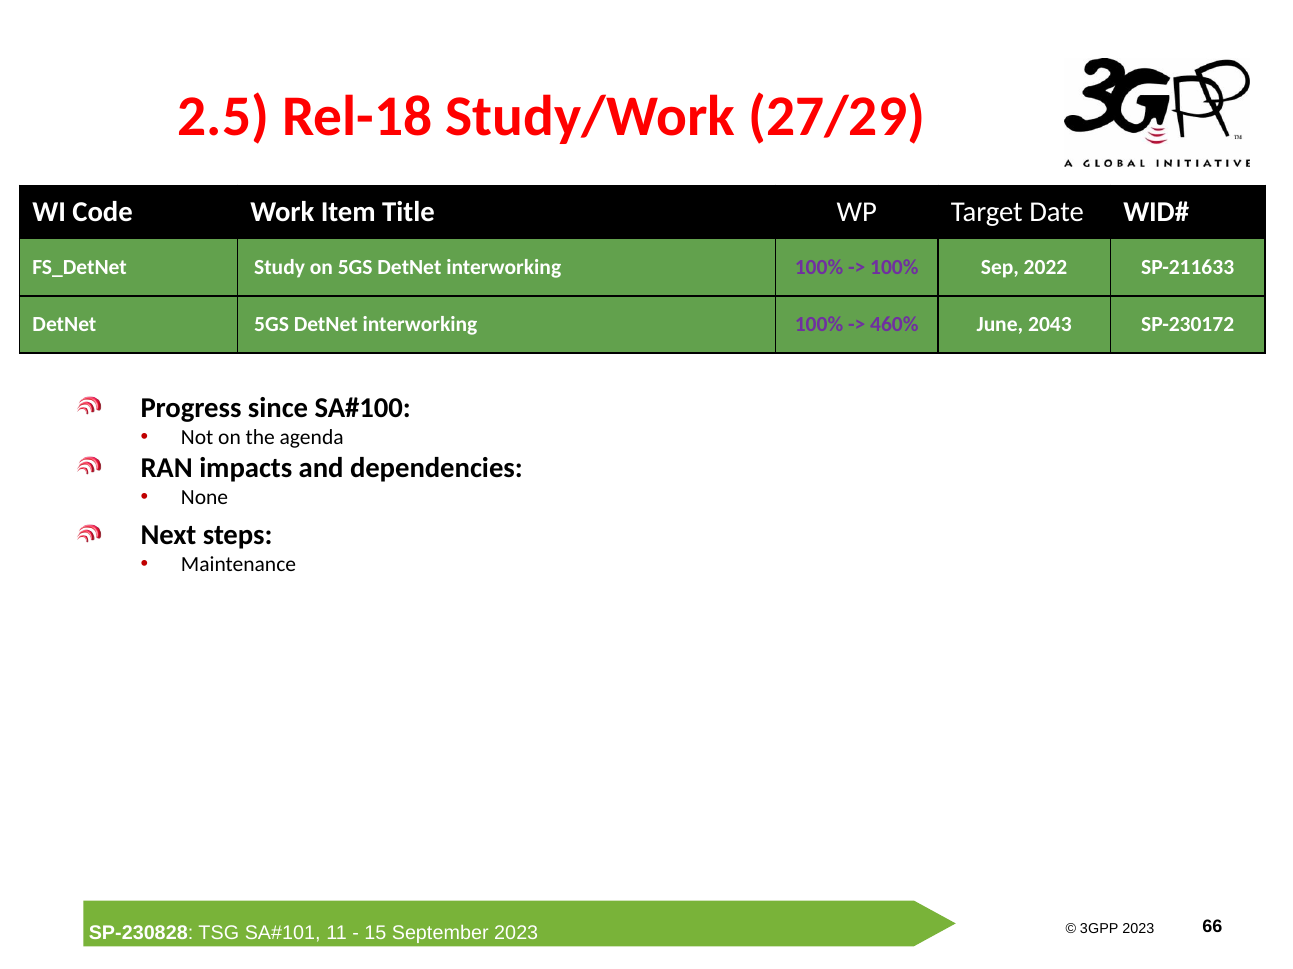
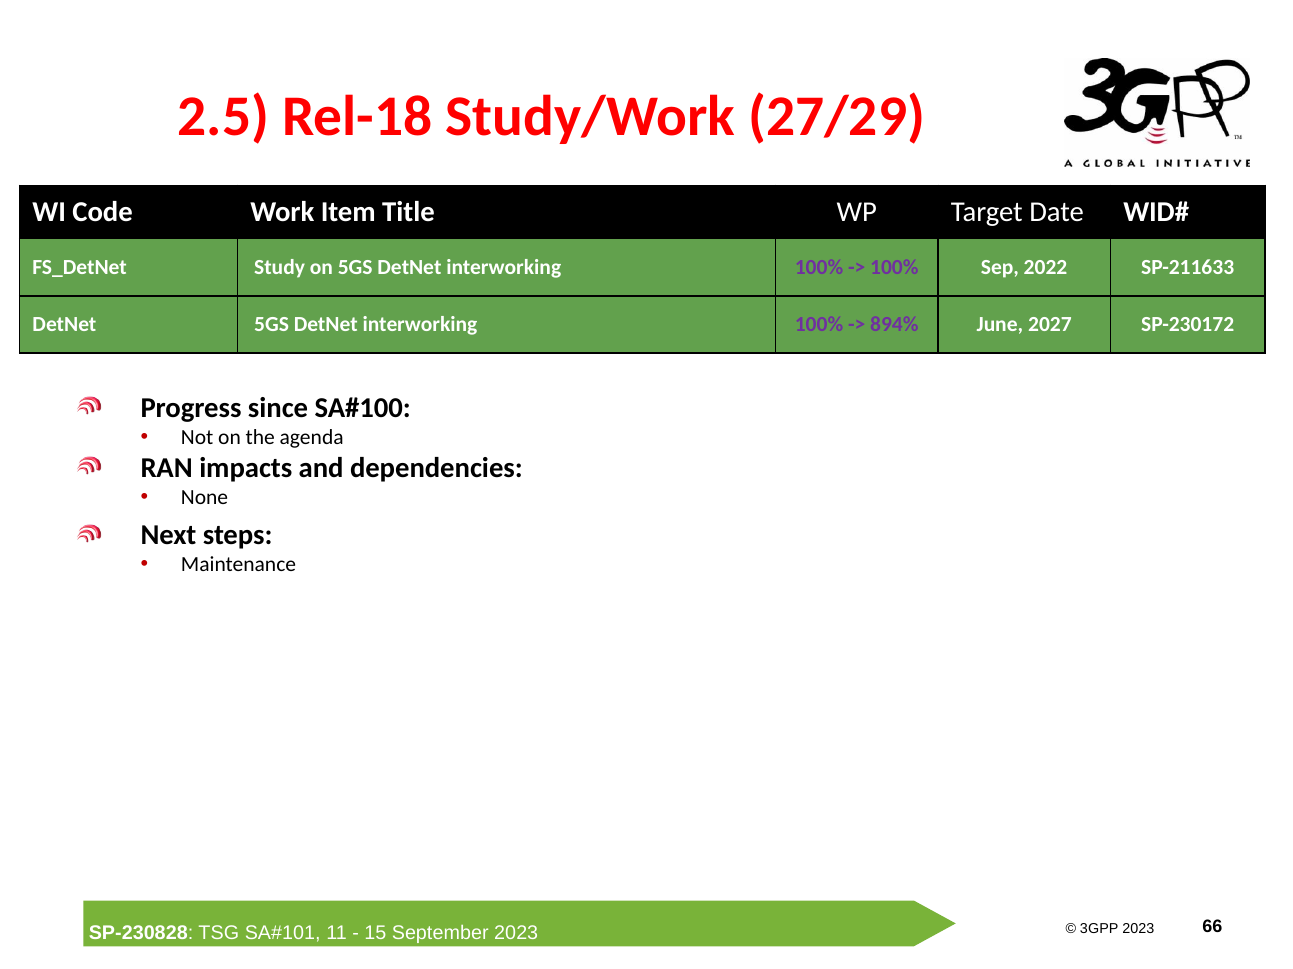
460%: 460% -> 894%
2043: 2043 -> 2027
